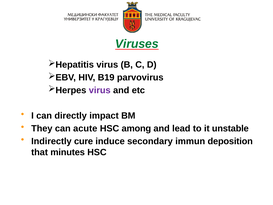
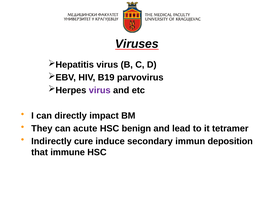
Viruses colour: green -> black
among: among -> benign
unstable: unstable -> tetramer
minutes: minutes -> immune
